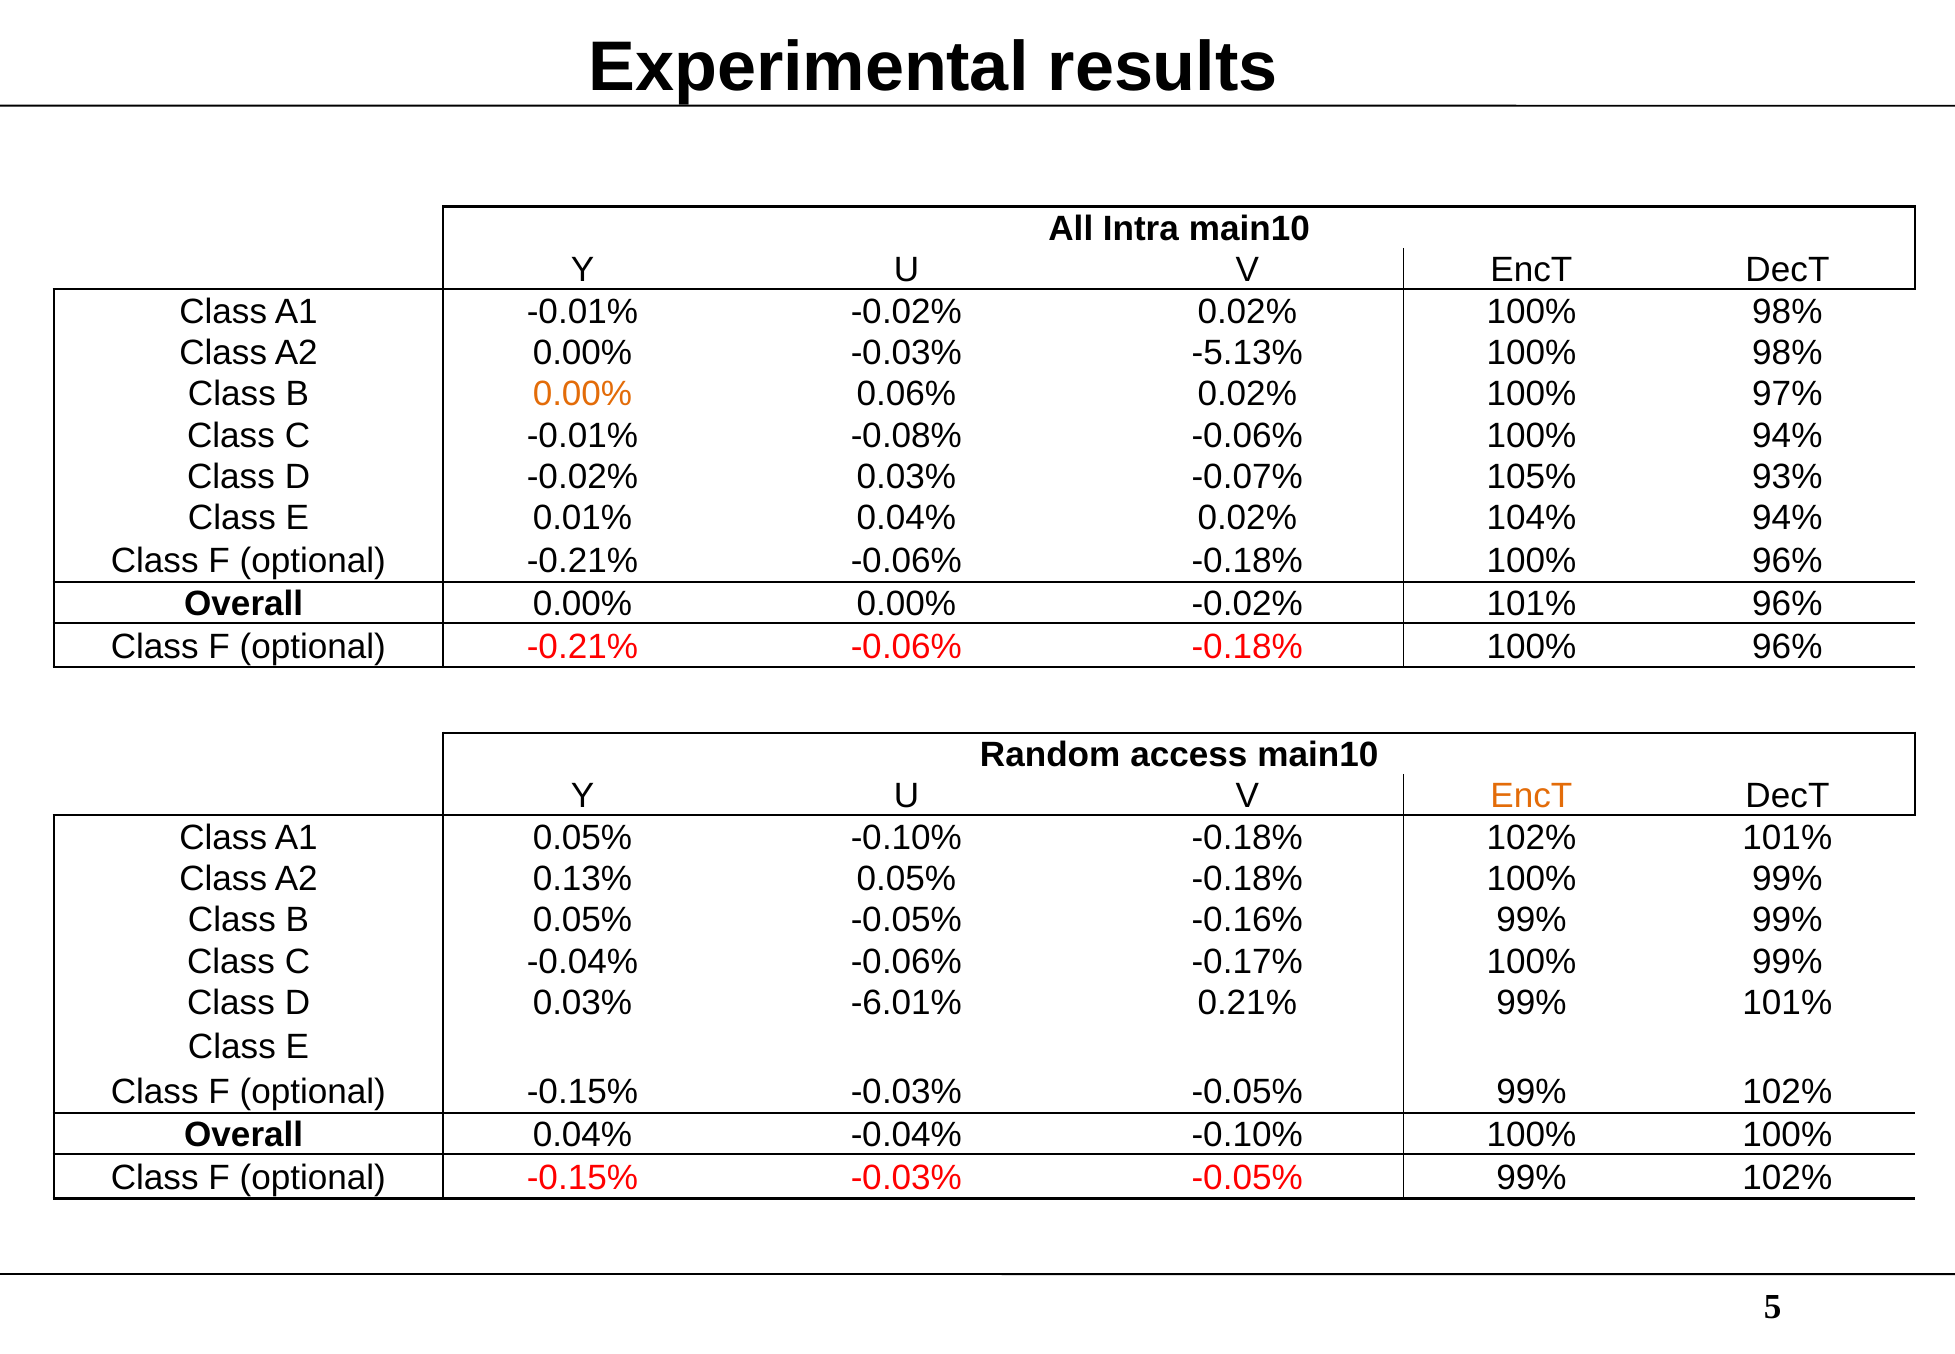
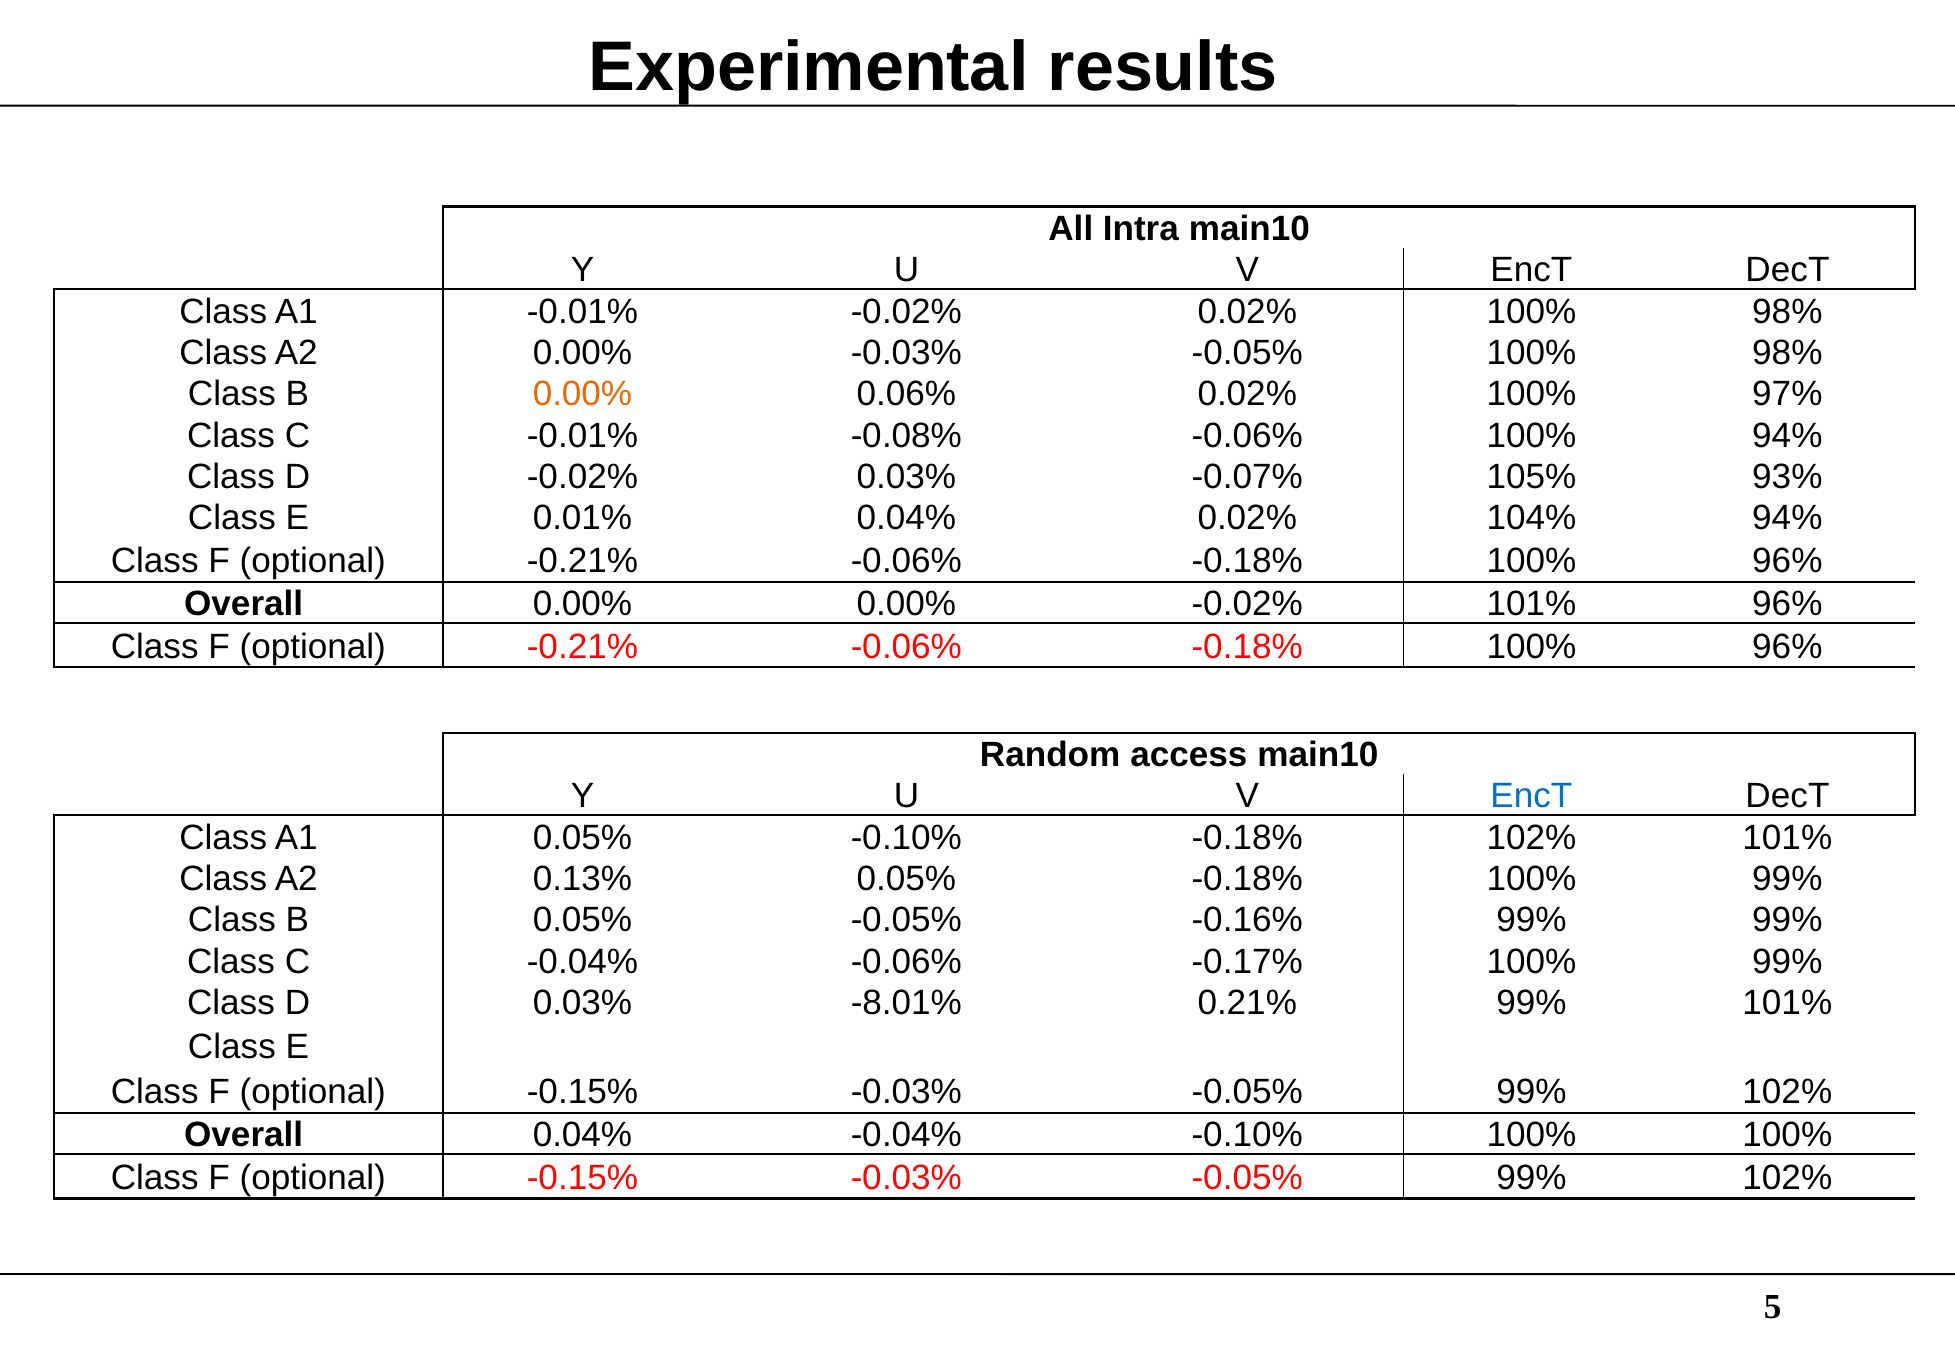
0.00% -0.03% -5.13%: -5.13% -> -0.05%
EncT at (1531, 796) colour: orange -> blue
-6.01%: -6.01% -> -8.01%
